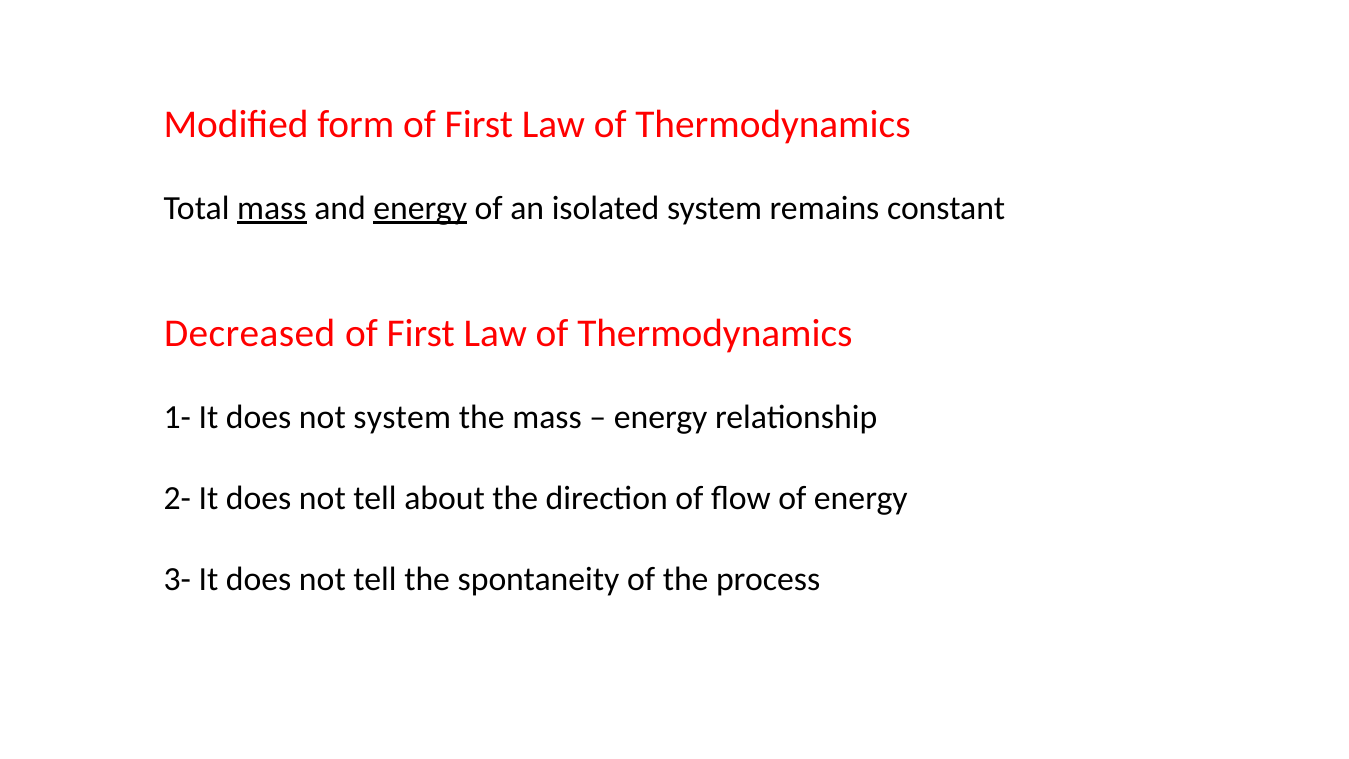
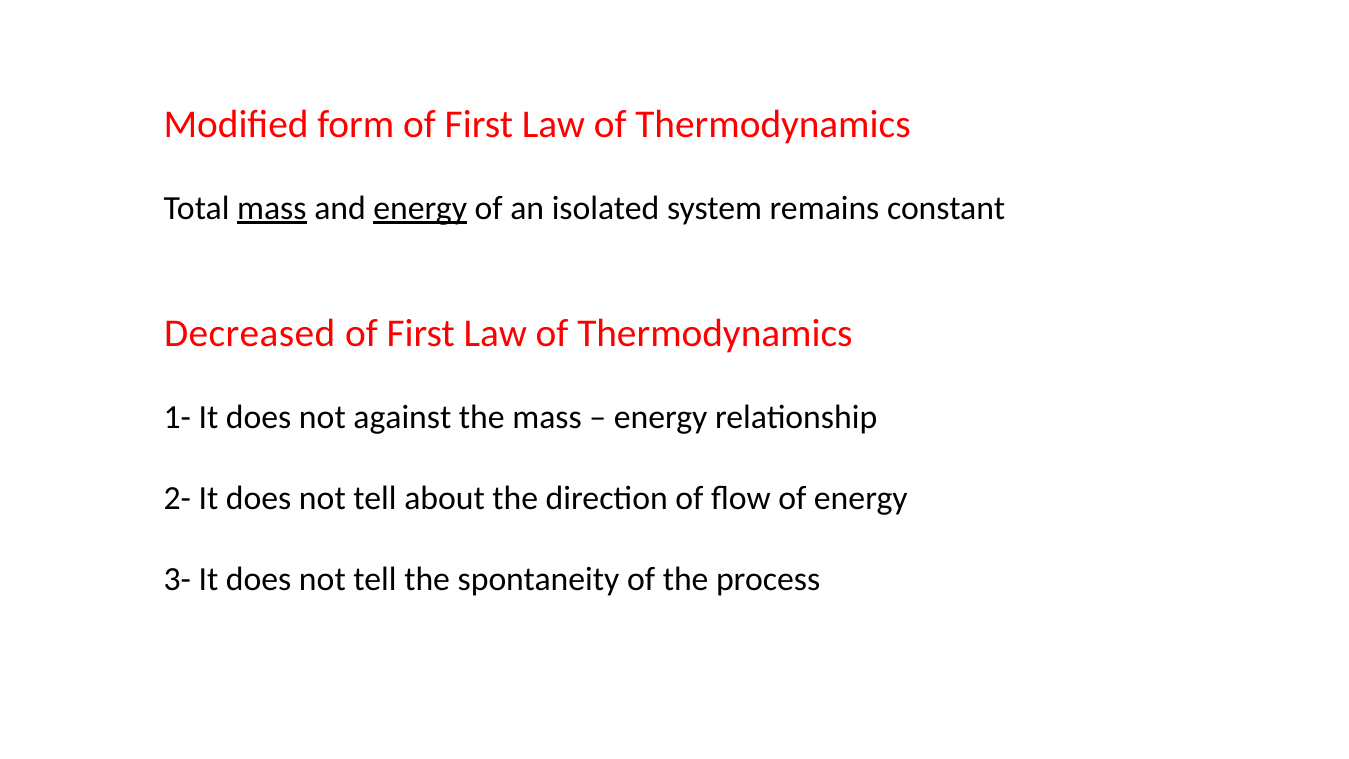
not system: system -> against
